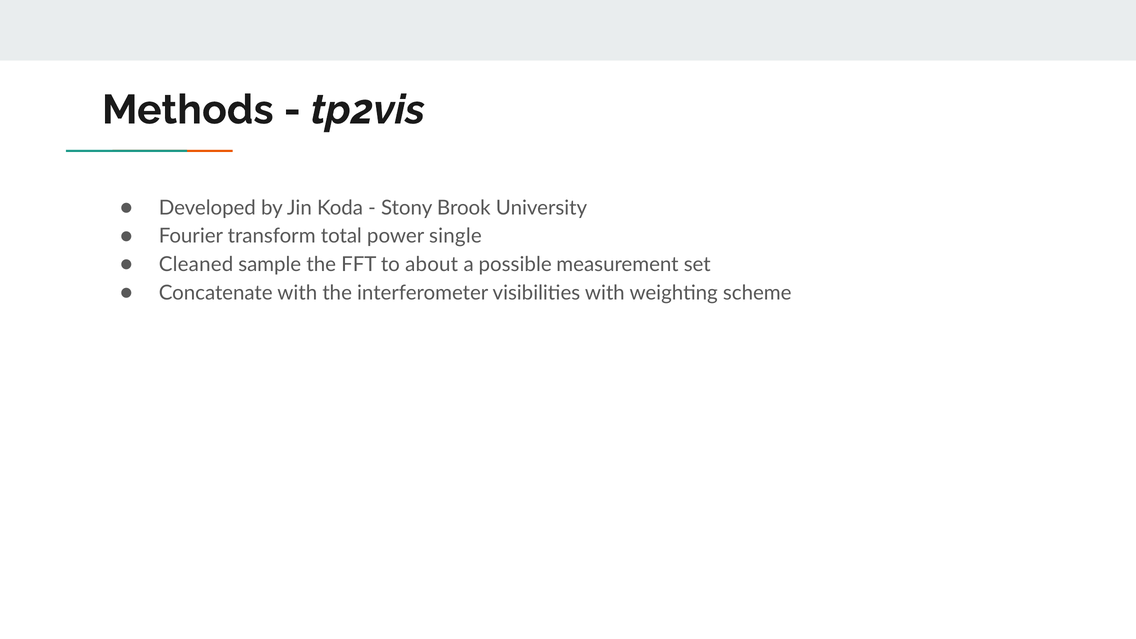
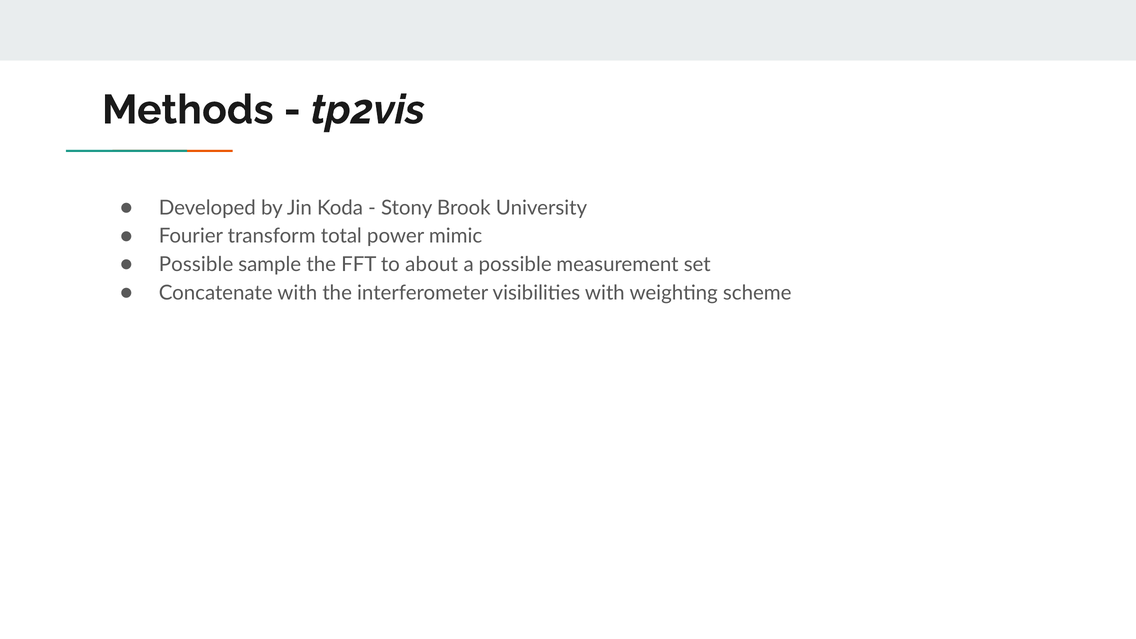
single: single -> mimic
Cleaned at (196, 264): Cleaned -> Possible
